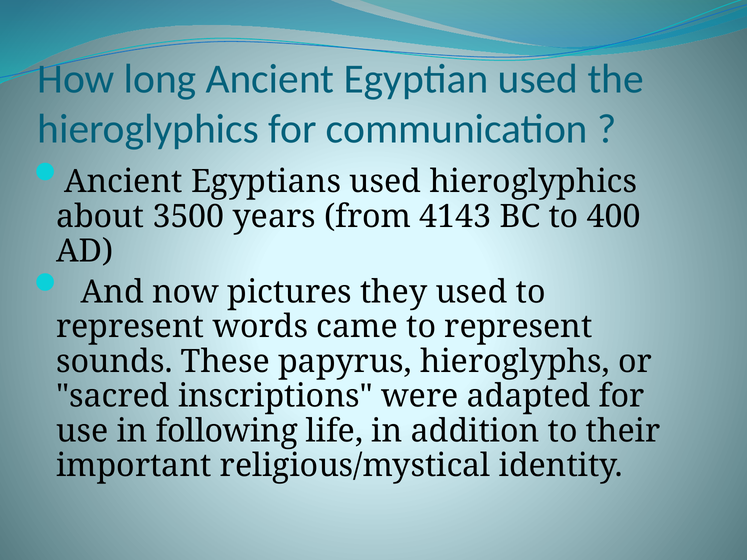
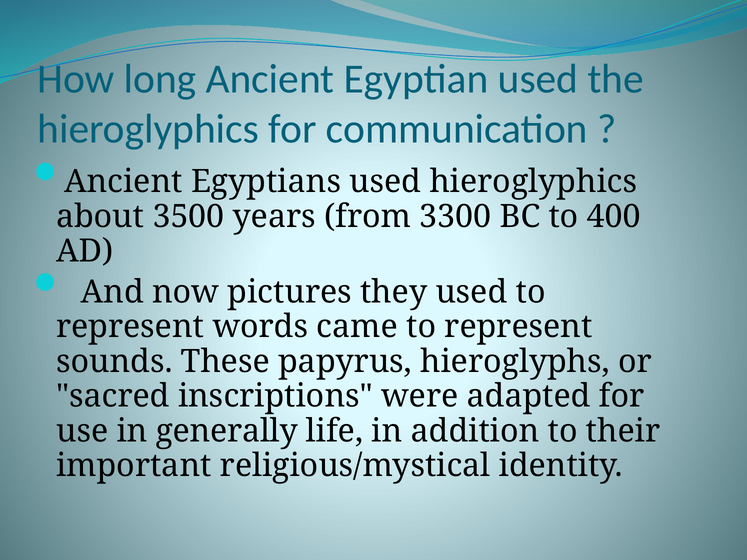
4143: 4143 -> 3300
following: following -> generally
